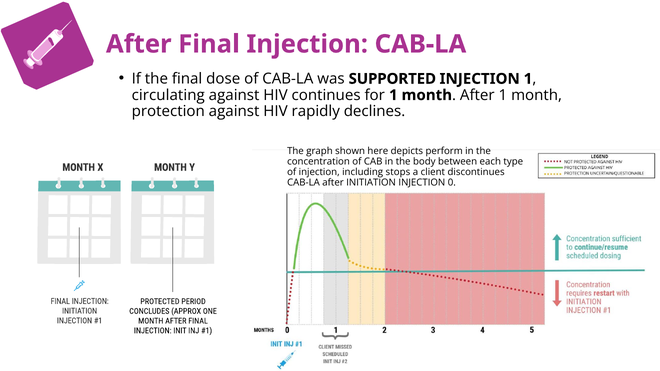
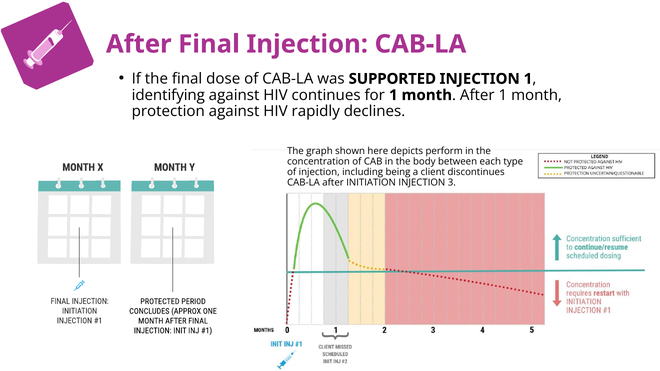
circulating: circulating -> identifying
stops: stops -> being
0: 0 -> 3
